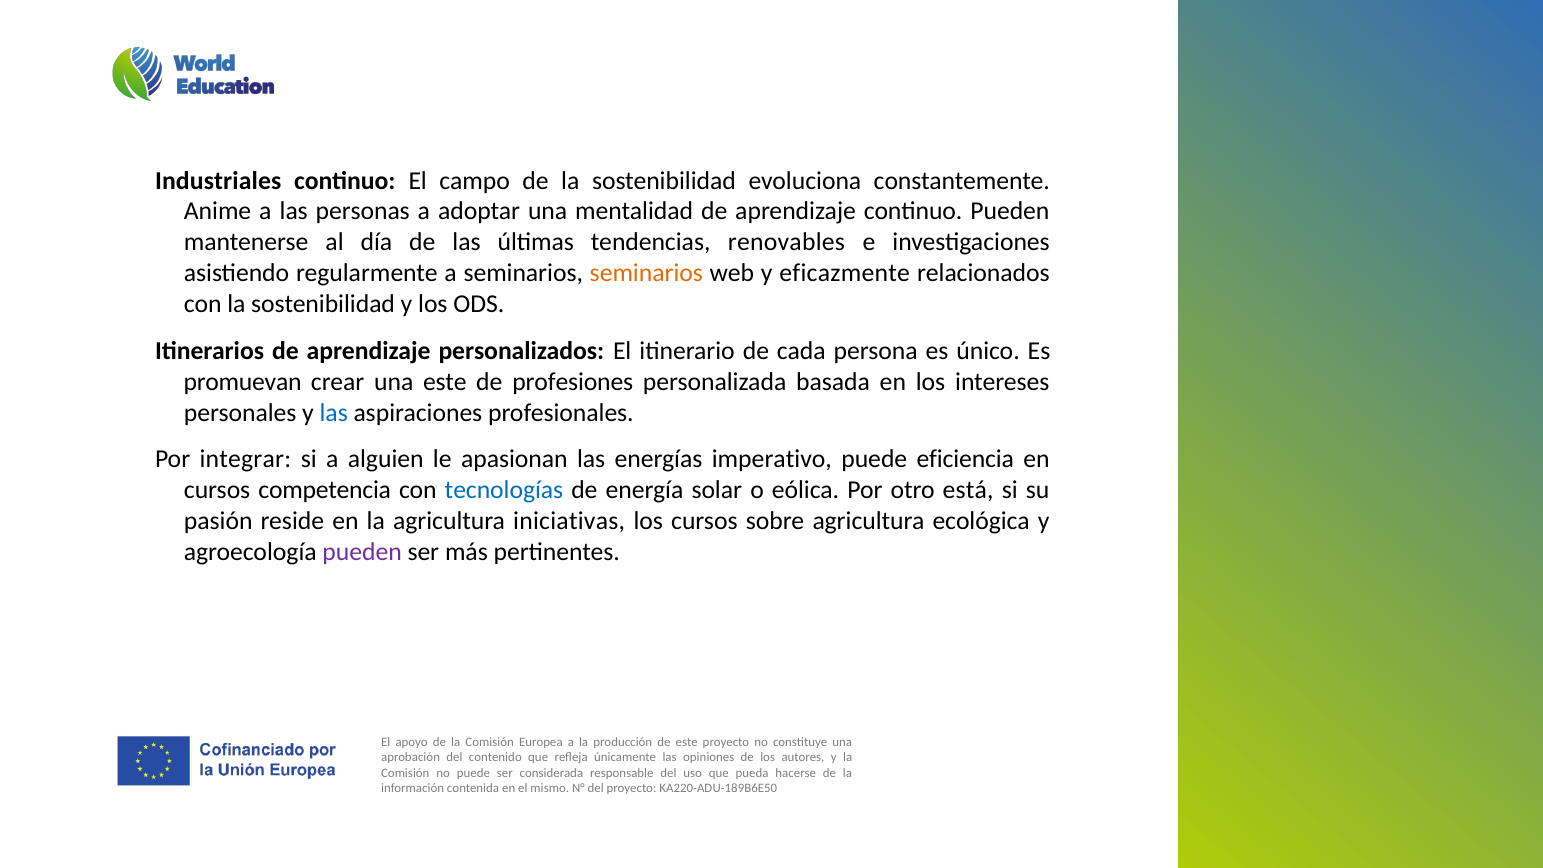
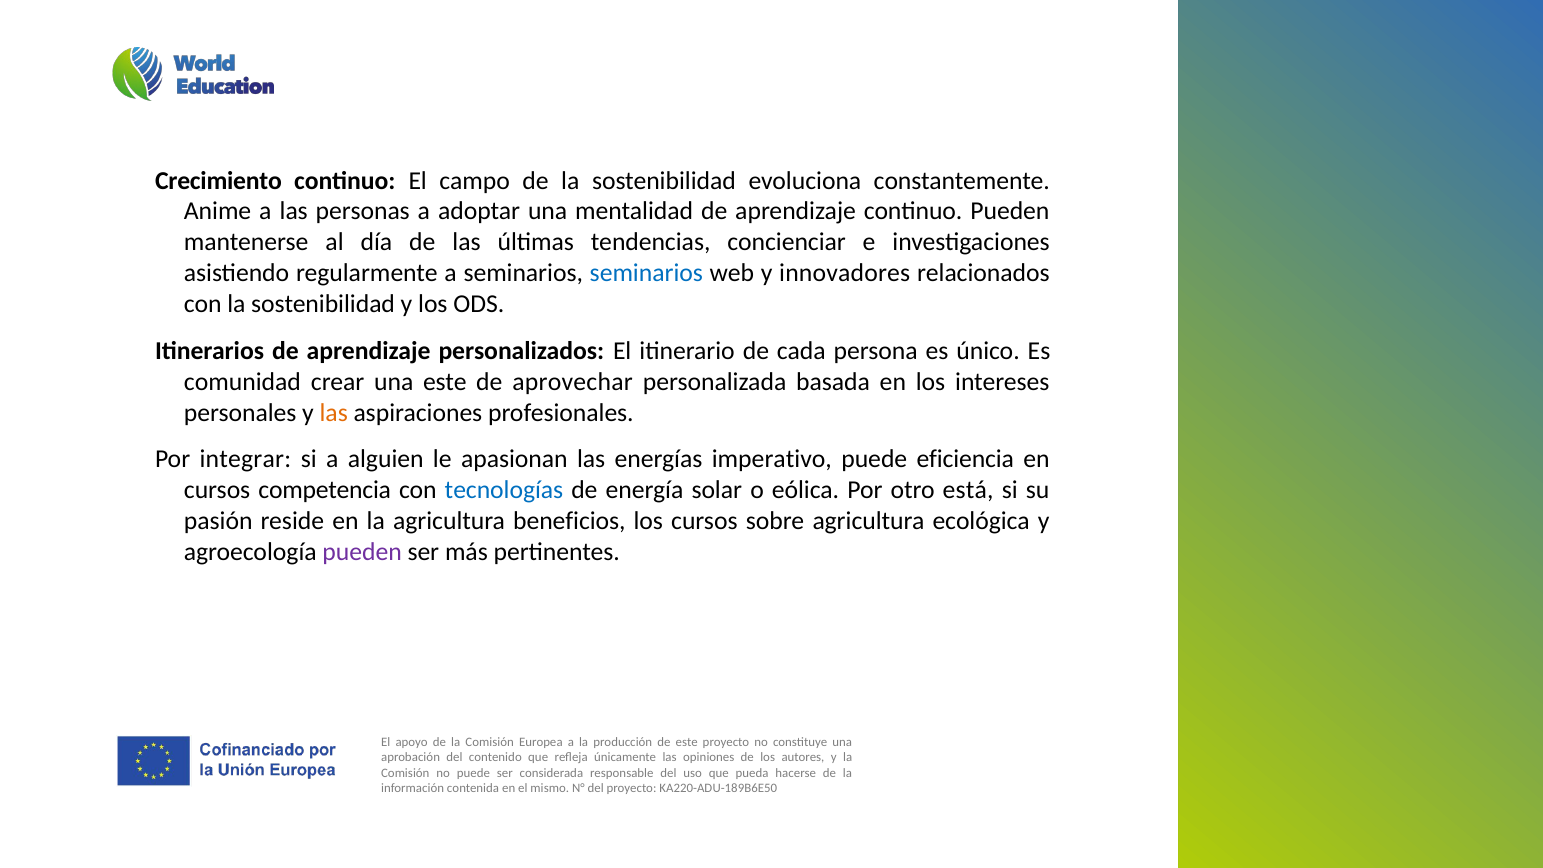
Industriales: Industriales -> Crecimiento
renovables: renovables -> concienciar
seminarios at (646, 273) colour: orange -> blue
eficazmente: eficazmente -> innovadores
promuevan: promuevan -> comunidad
profesiones: profesiones -> aprovechar
las at (334, 412) colour: blue -> orange
iniciativas: iniciativas -> beneficios
